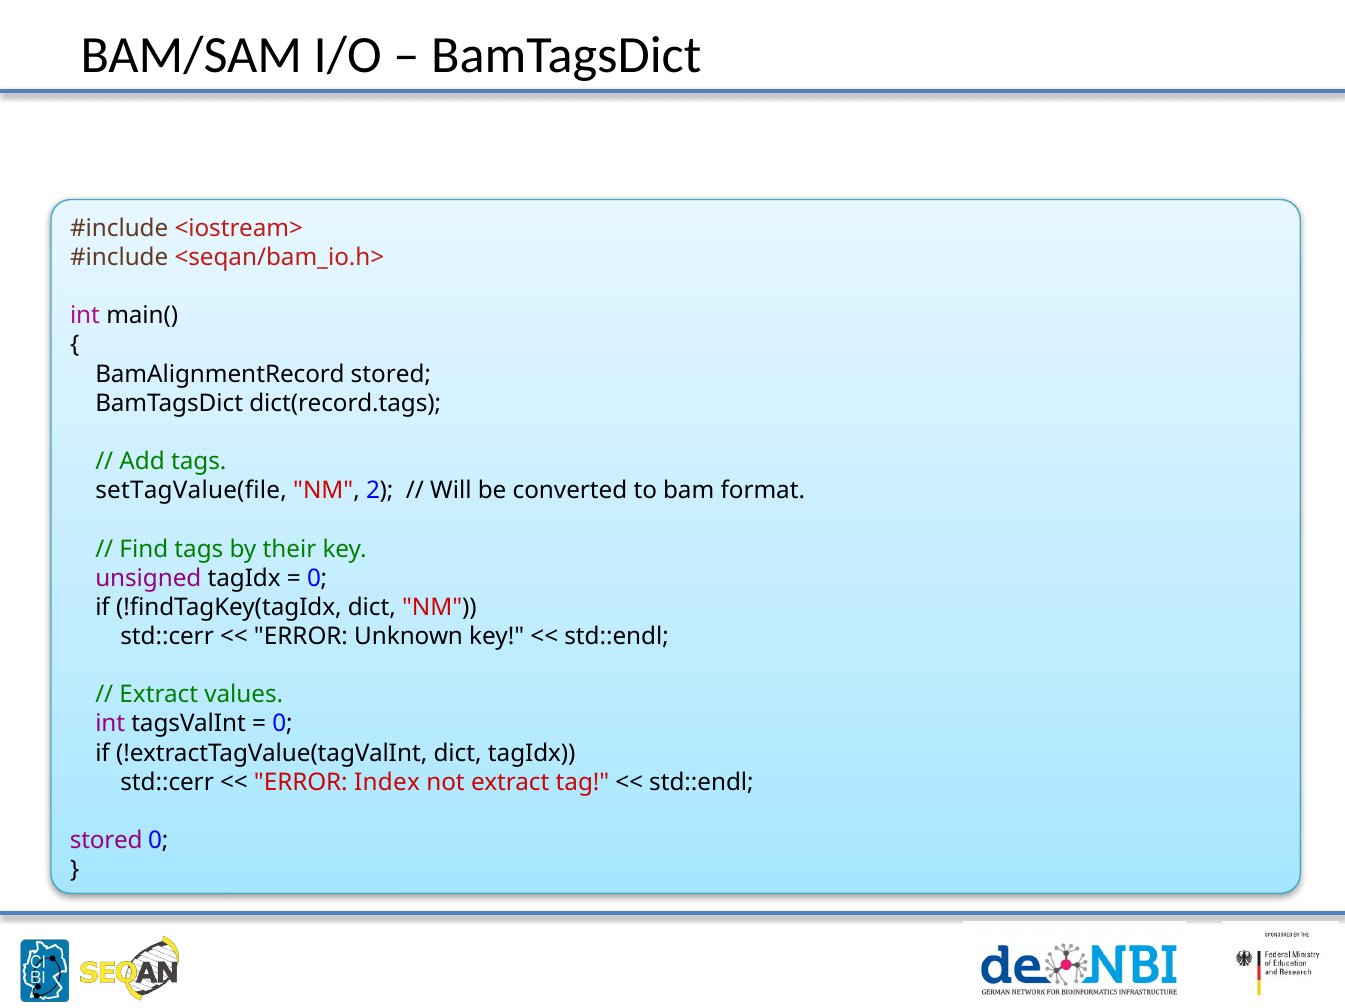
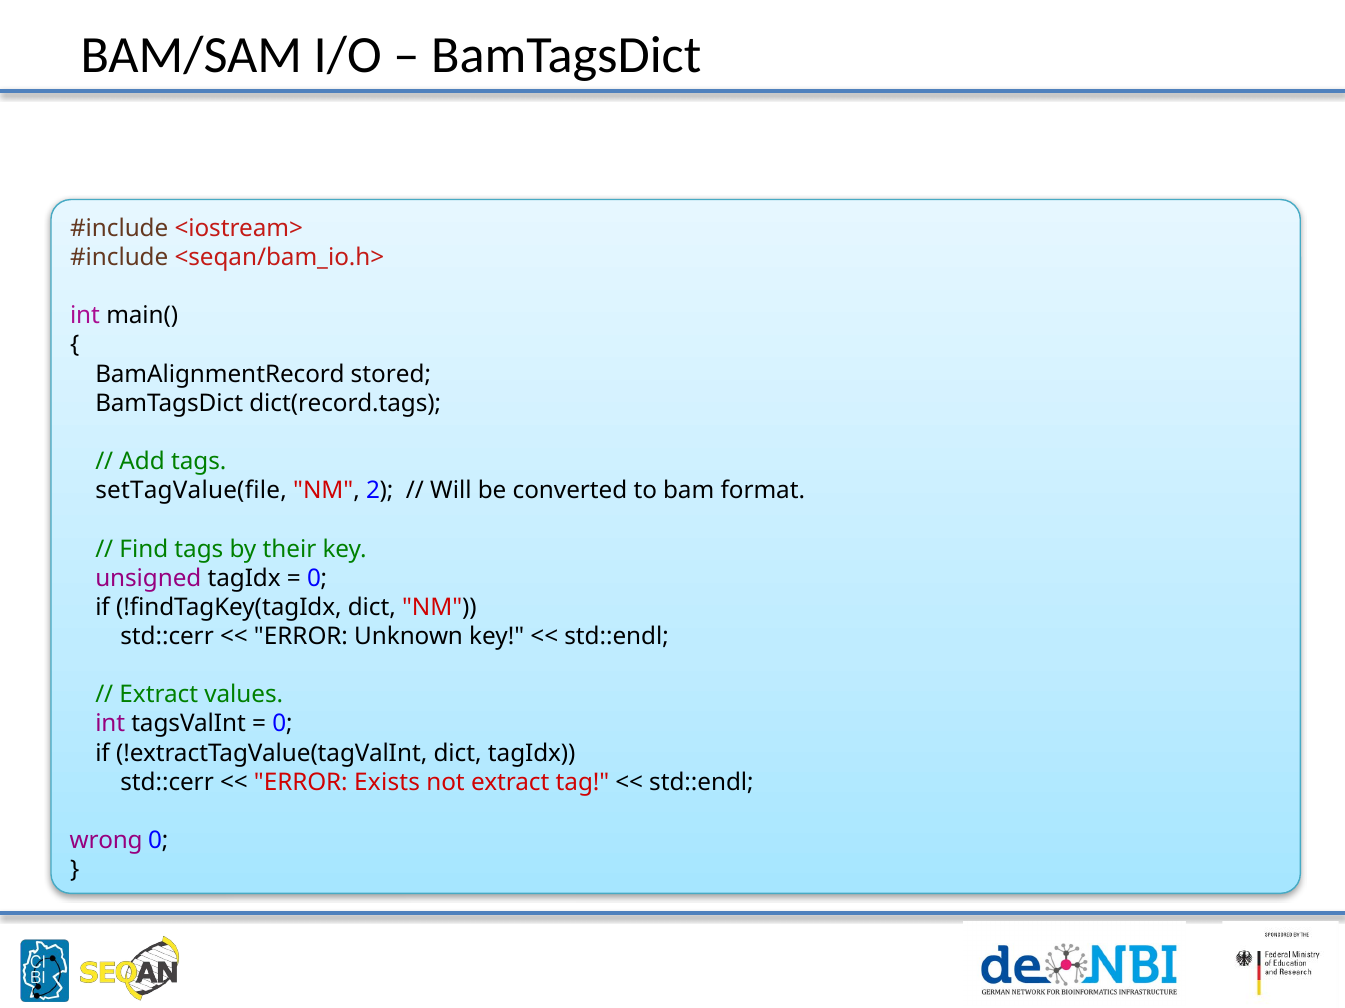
Index: Index -> Exists
stored at (106, 841): stored -> wrong
